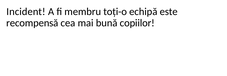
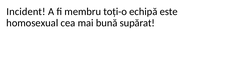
recompensă: recompensă -> homosexual
copiilor: copiilor -> supărat
